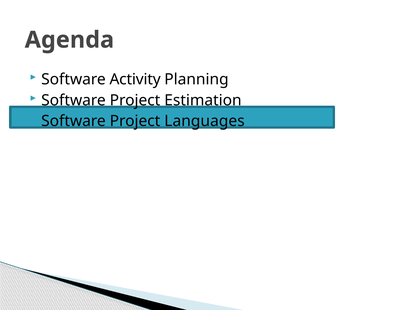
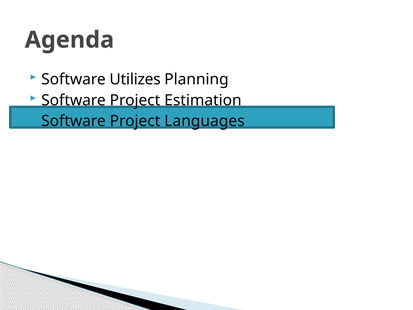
Activity: Activity -> Utilizes
